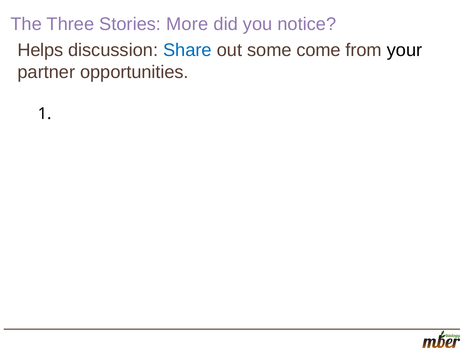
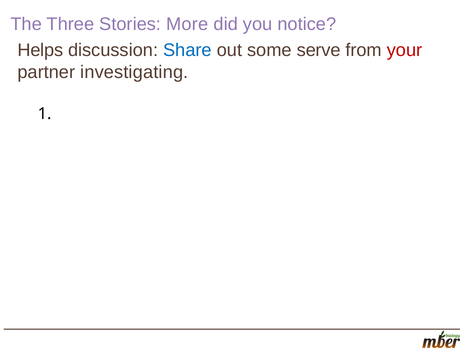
come: come -> serve
your colour: black -> red
opportunities: opportunities -> investigating
